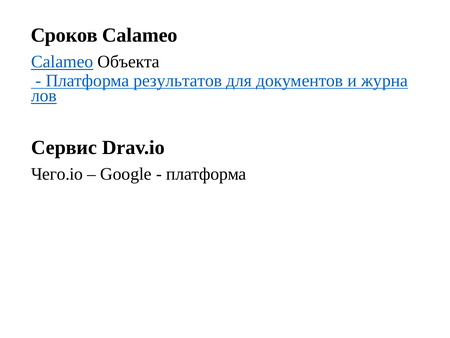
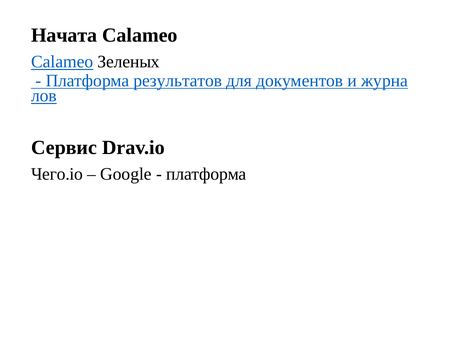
Сроков: Сроков -> Начата
Объекта: Объекта -> Зеленых
